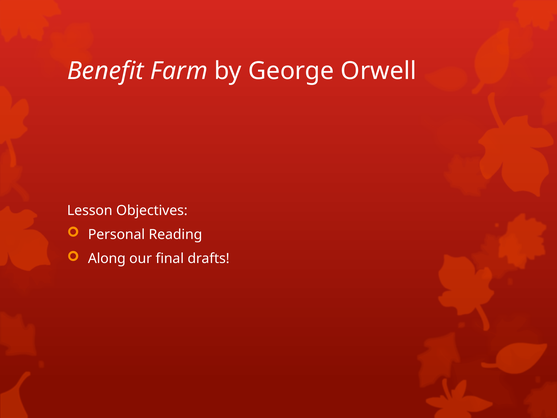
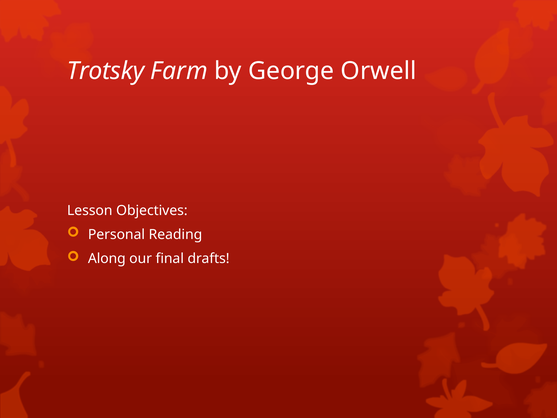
Benefit: Benefit -> Trotsky
